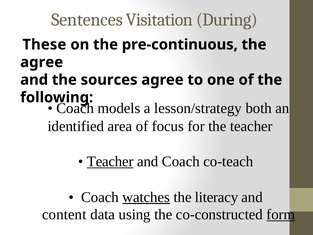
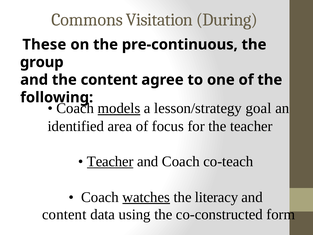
Sentences: Sentences -> Commons
agree at (42, 62): agree -> group
the sources: sources -> content
models underline: none -> present
both: both -> goal
form underline: present -> none
